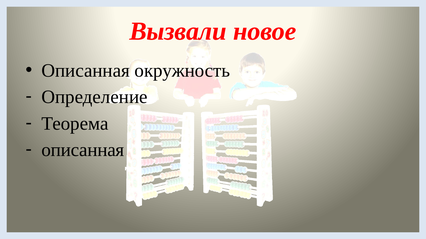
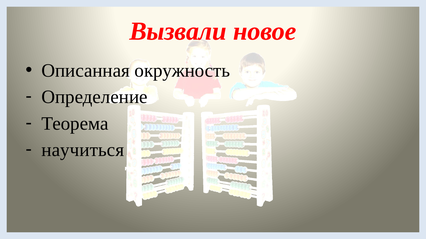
описанная at (83, 150): описанная -> научиться
